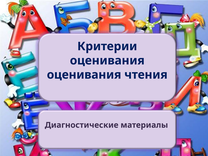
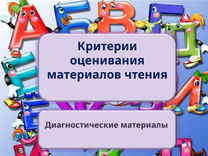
оценивания at (84, 75): оценивания -> материалов
